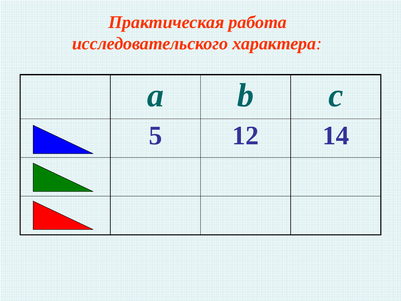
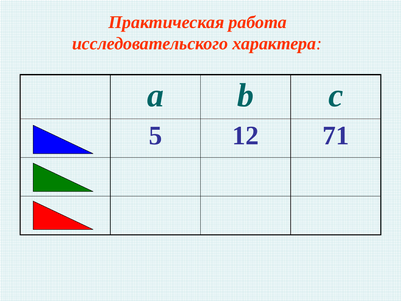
14: 14 -> 71
